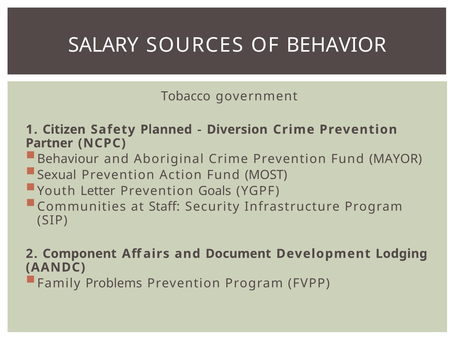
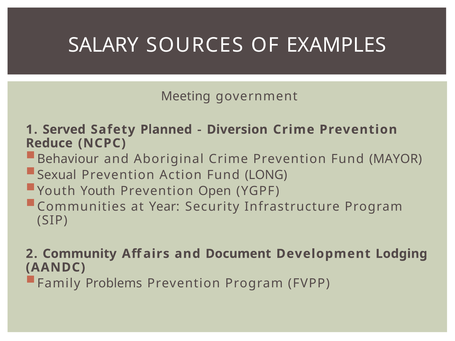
BEHAVIOR: BEHAVIOR -> EXAMPLES
Tobacco: Tobacco -> Meeting
Citizen: Citizen -> Served
Partner: Partner -> Reduce
MOST: MOST -> LONG
Youth Letter: Letter -> Youth
Goals: Goals -> Open
Staff: Staff -> Year
Component: Component -> Community
